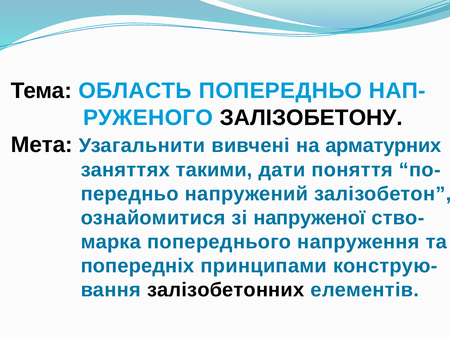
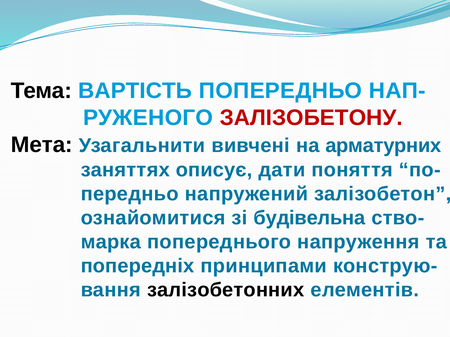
ОБЛАСТЬ: ОБЛАСТЬ -> ВАРТІСТЬ
ЗАЛІЗОБЕТОНУ colour: black -> red
такими: такими -> описує
напруженої: напруженої -> будівельна
